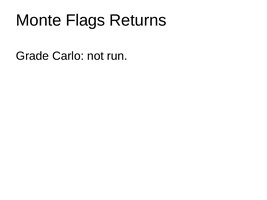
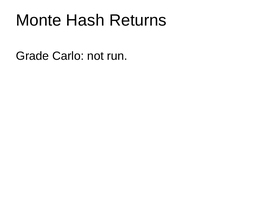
Flags: Flags -> Hash
